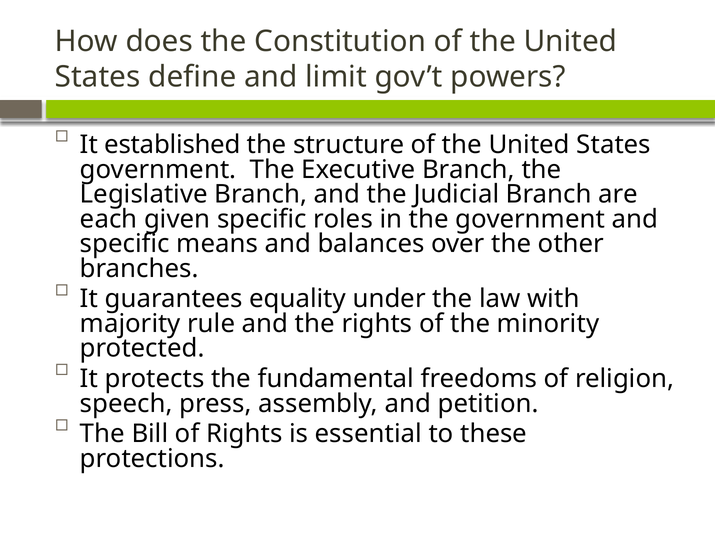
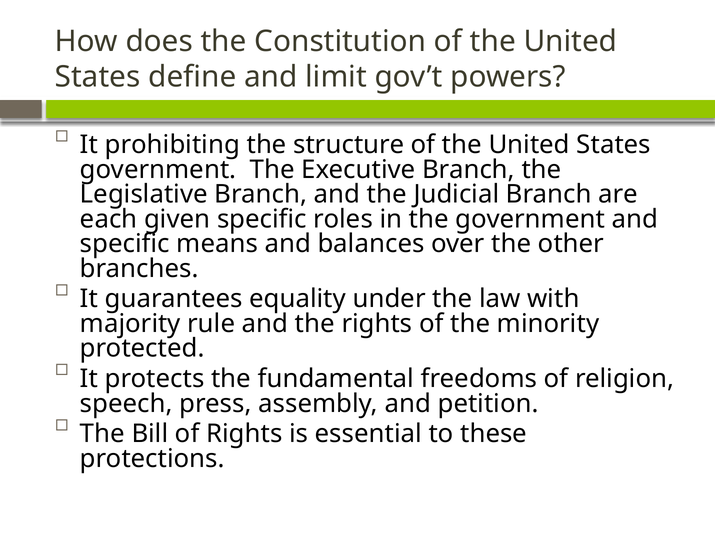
established: established -> prohibiting
